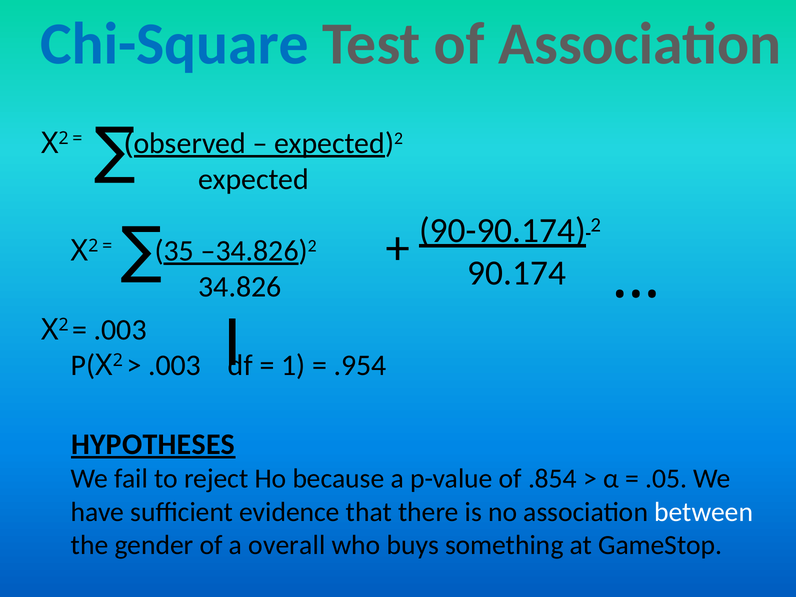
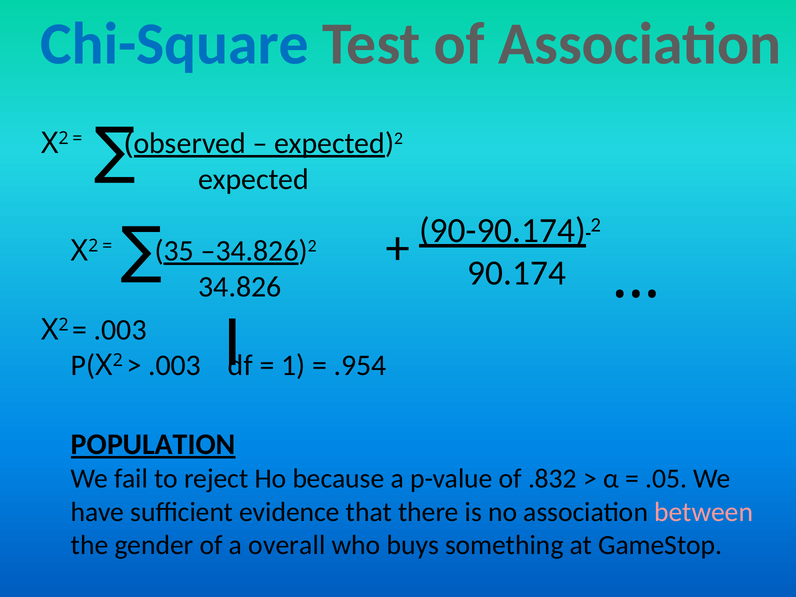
HYPOTHESES: HYPOTHESES -> POPULATION
.854: .854 -> .832
between colour: white -> pink
